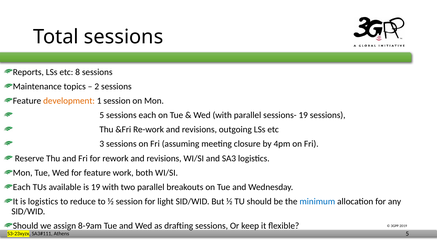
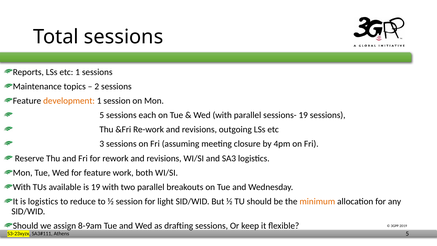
etc 8: 8 -> 1
Each at (22, 187): Each -> With
minimum colour: blue -> orange
